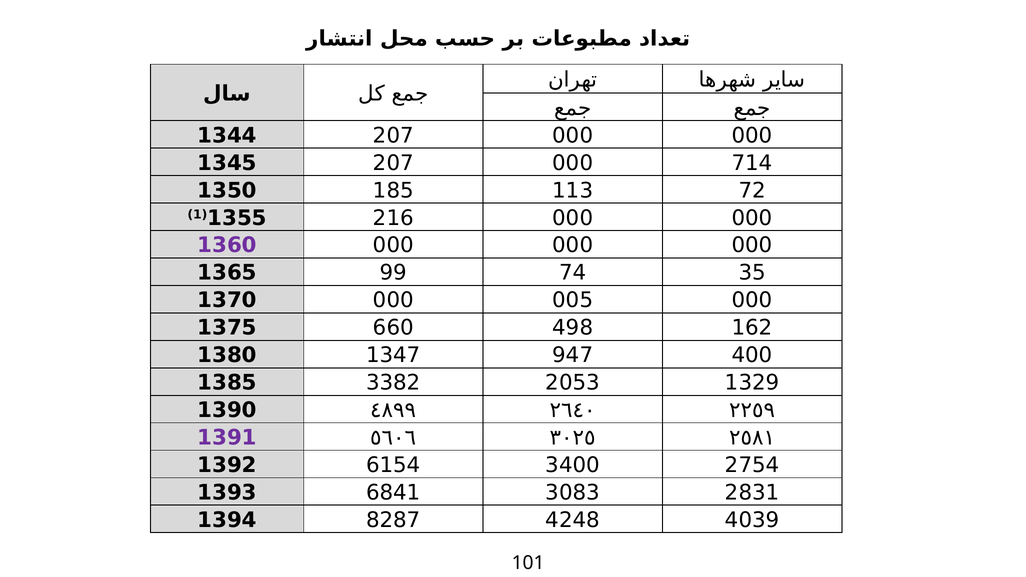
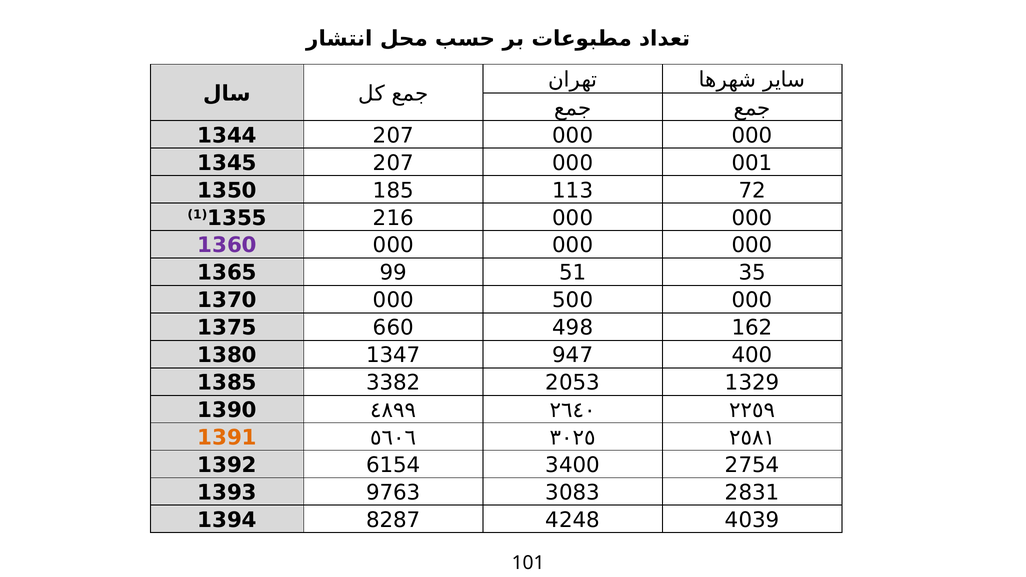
714: 714 -> 001
74: 74 -> 51
005: 005 -> 500
1391 colour: purple -> orange
6841: 6841 -> 9763
